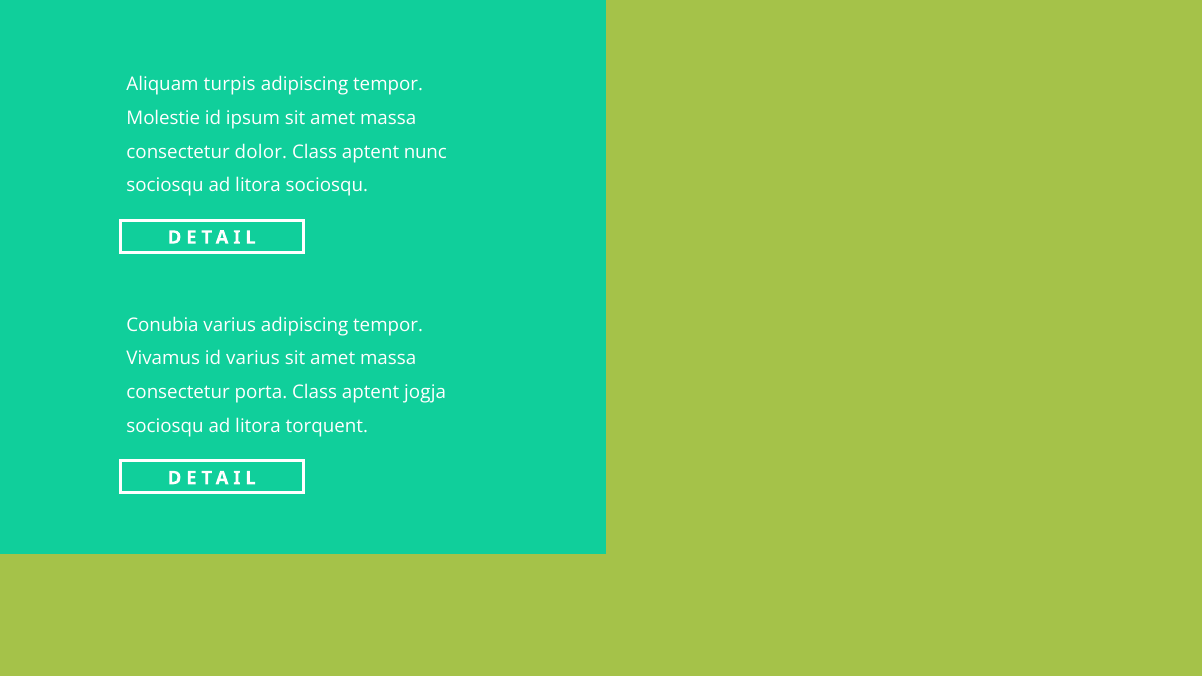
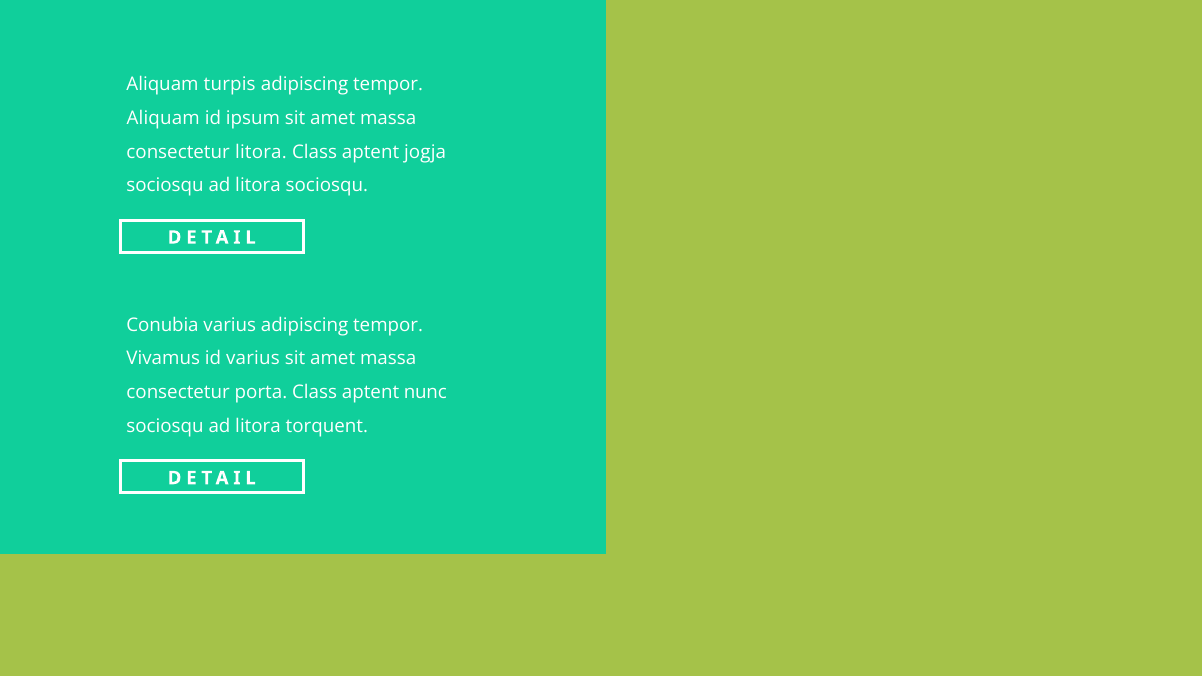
Molestie at (163, 118): Molestie -> Aliquam
consectetur dolor: dolor -> litora
nunc: nunc -> jogja
jogja: jogja -> nunc
